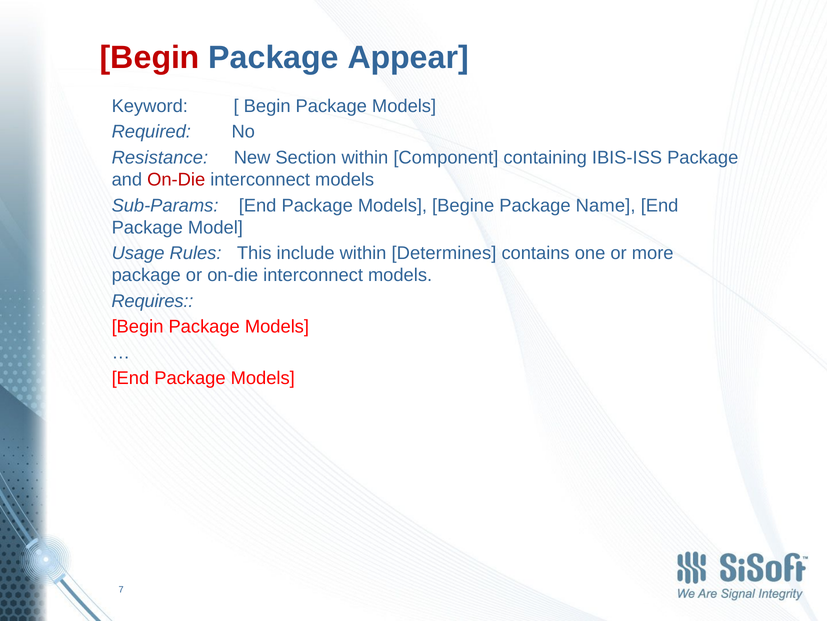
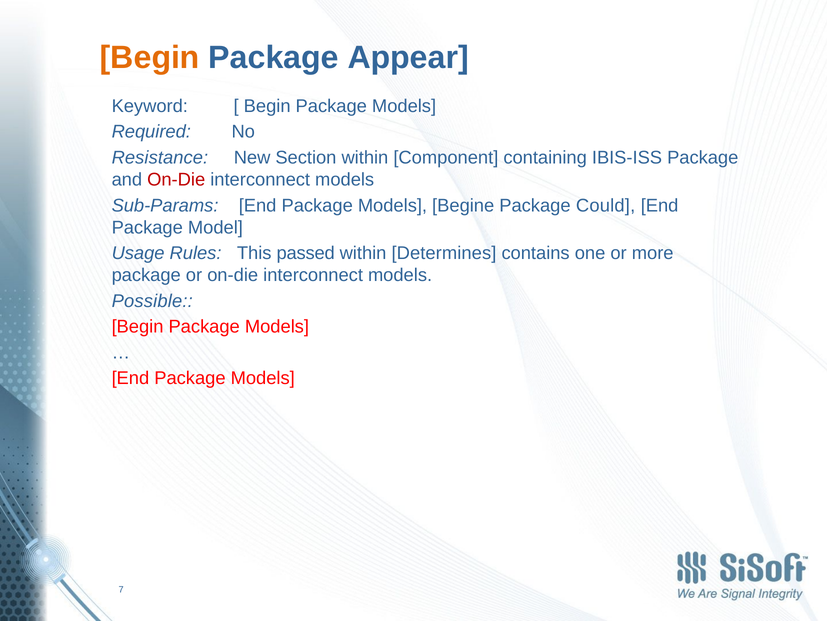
Begin at (150, 57) colour: red -> orange
Name: Name -> Could
include: include -> passed
Requires: Requires -> Possible
